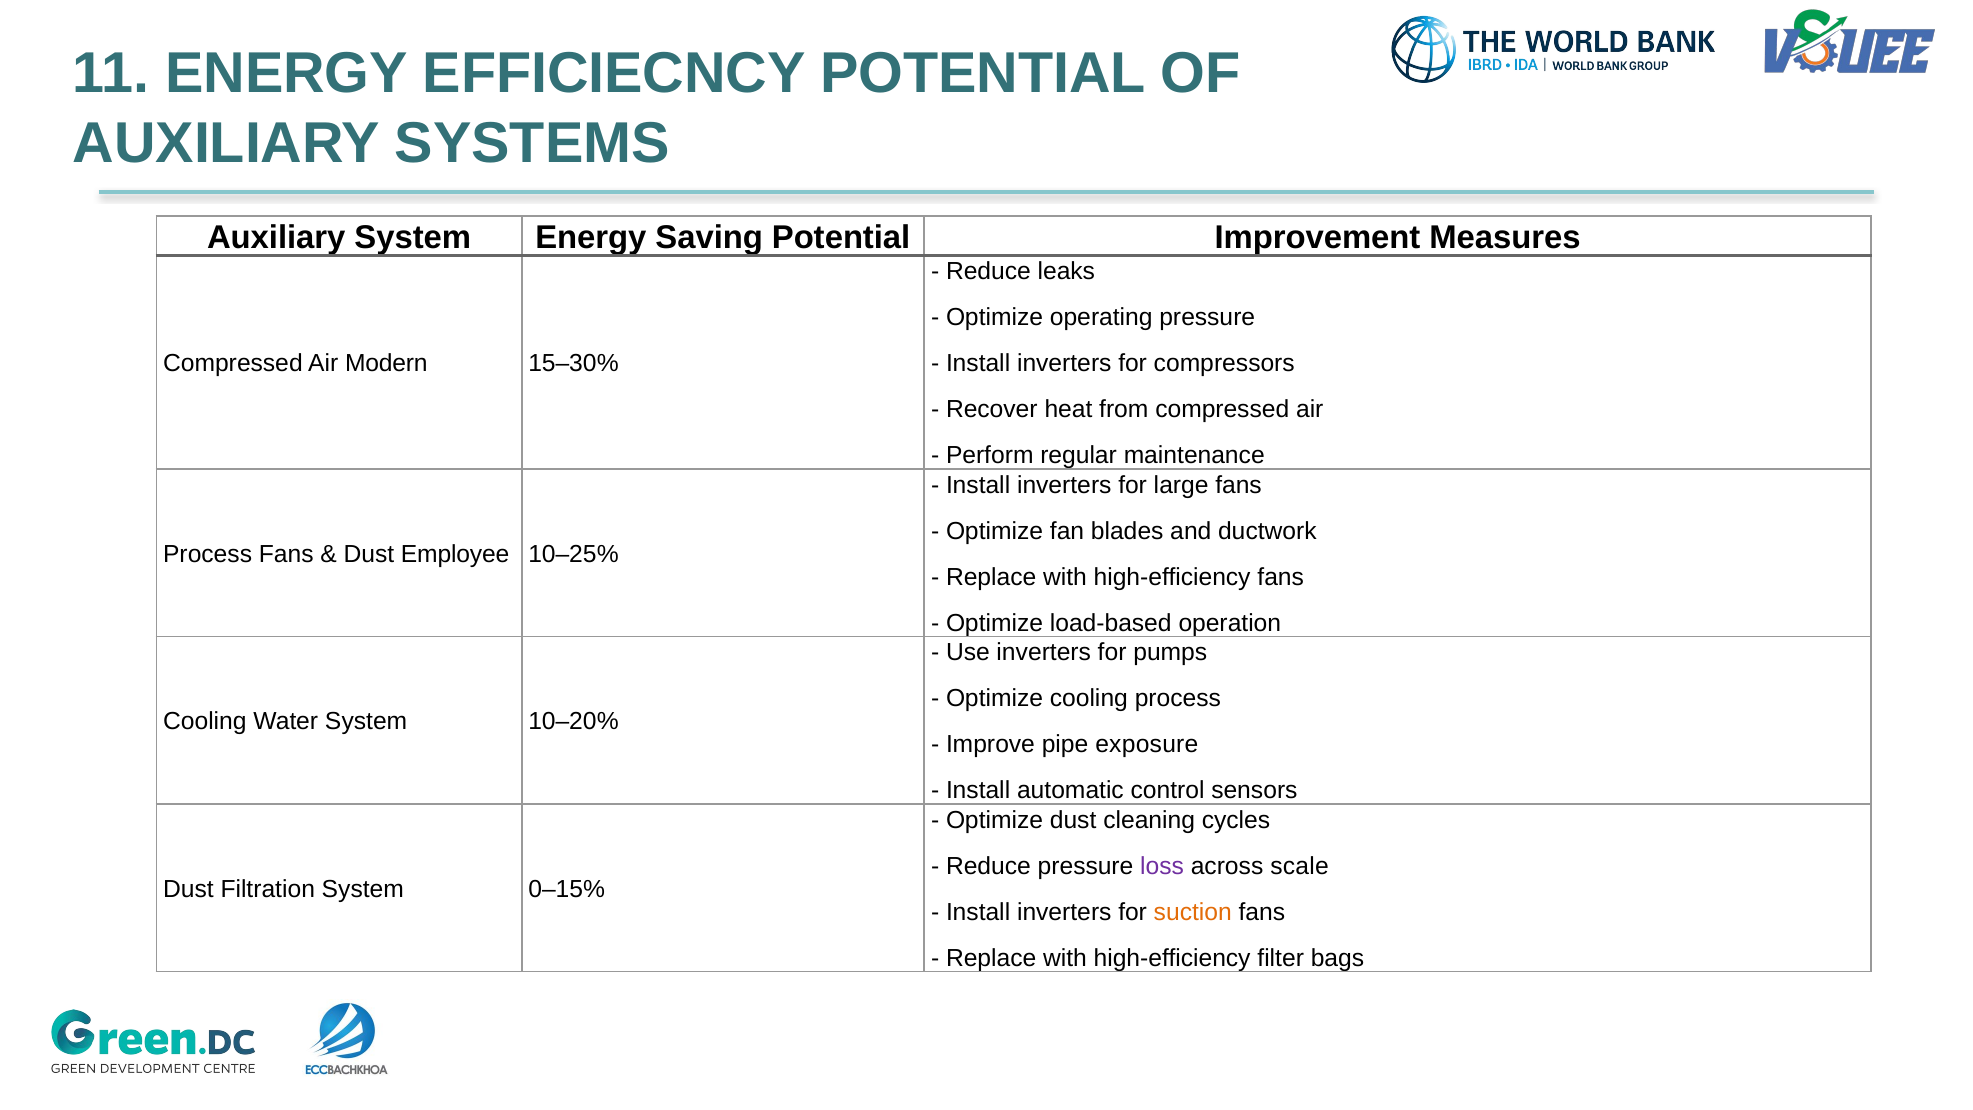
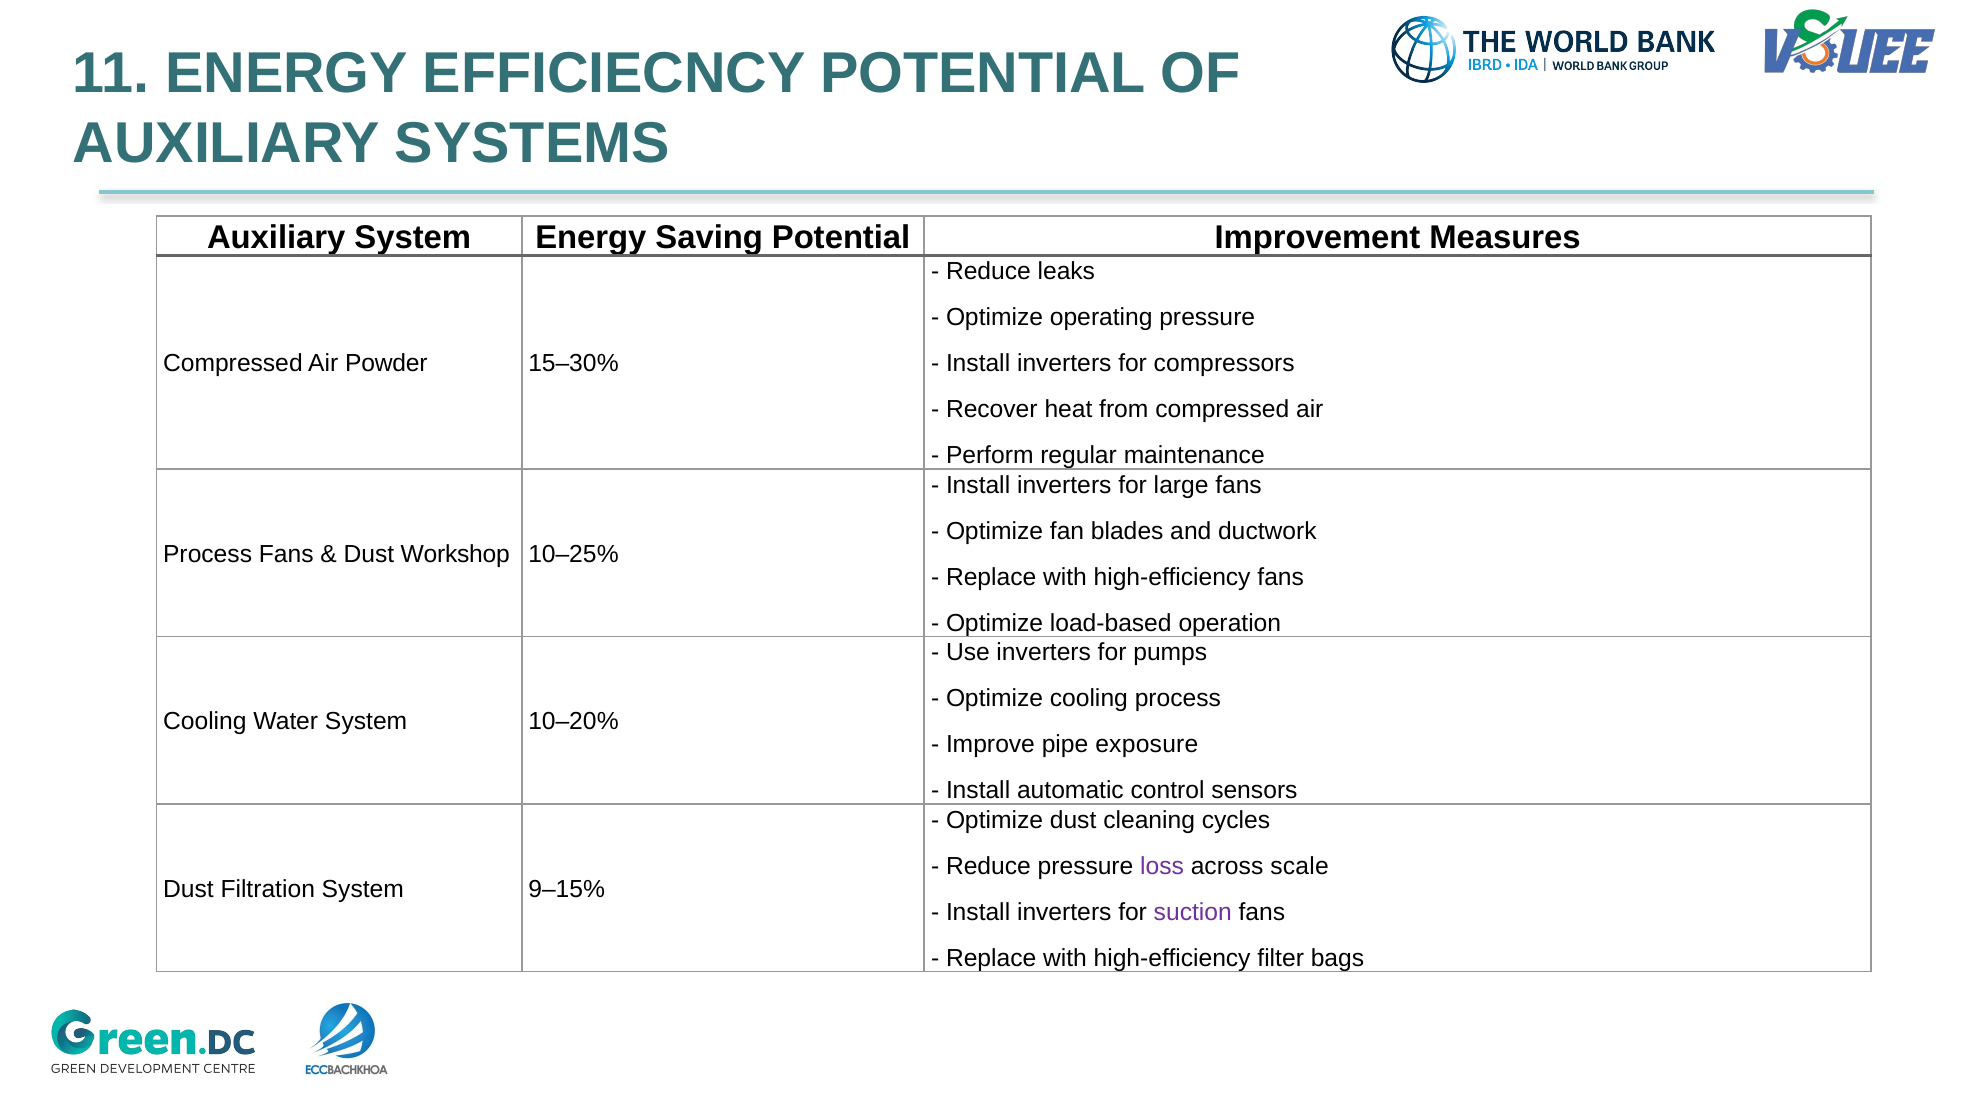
Modern: Modern -> Powder
Employee: Employee -> Workshop
0–15%: 0–15% -> 9–15%
suction colour: orange -> purple
